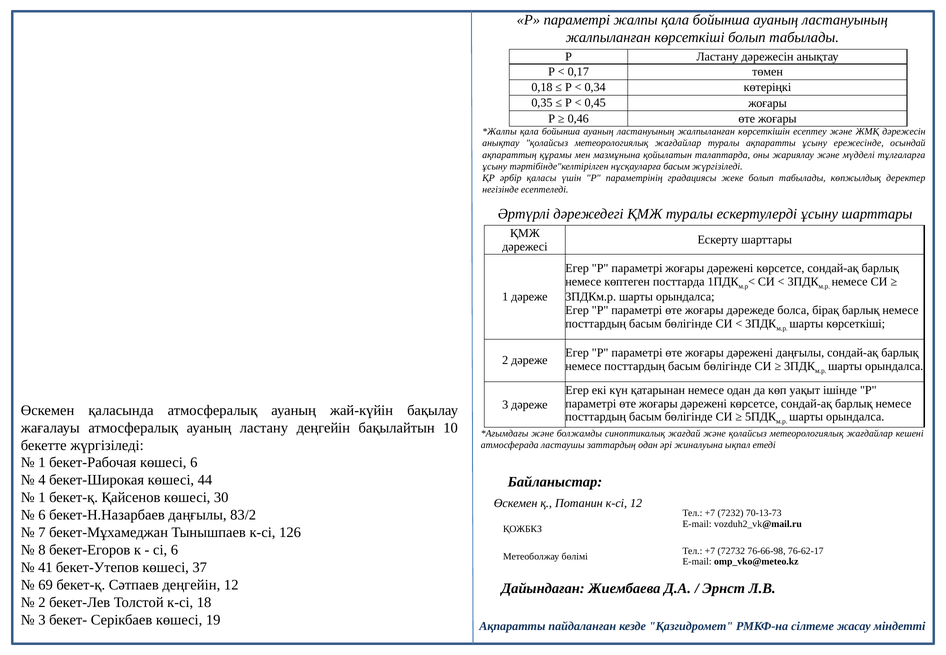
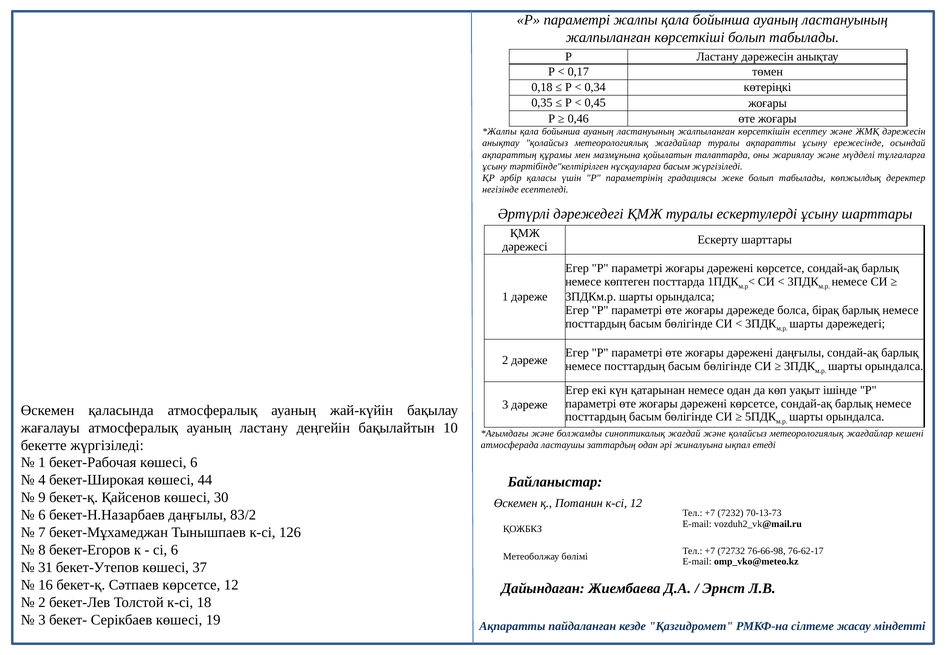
шарты көрсеткіші: көрсеткіші -> дәрежедегі
1 at (42, 498): 1 -> 9
41: 41 -> 31
69: 69 -> 16
Сәтпаев деңгейін: деңгейін -> көрсетсе
